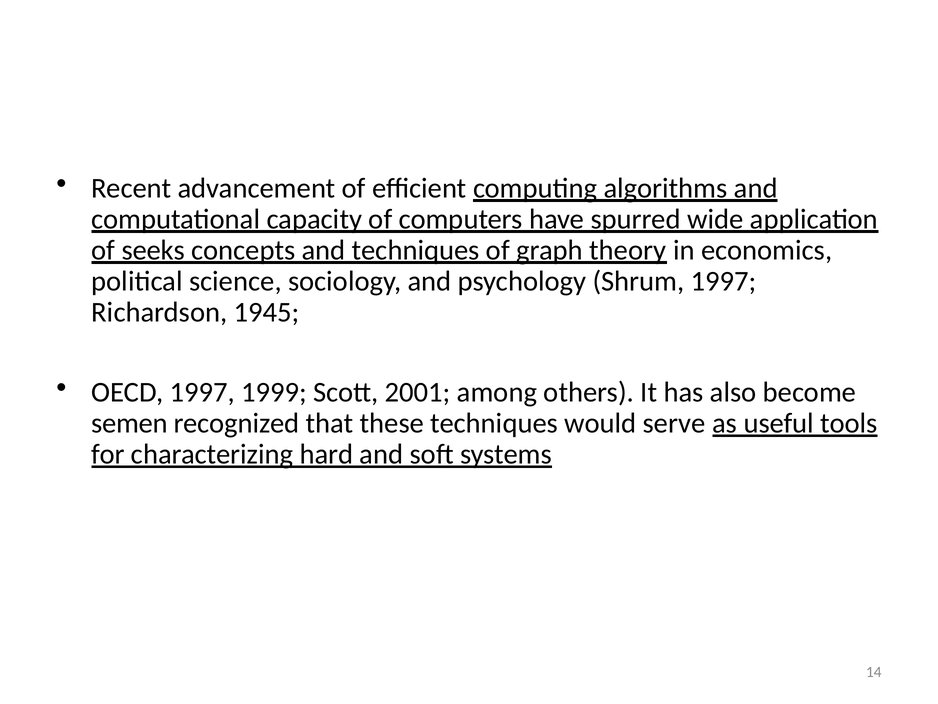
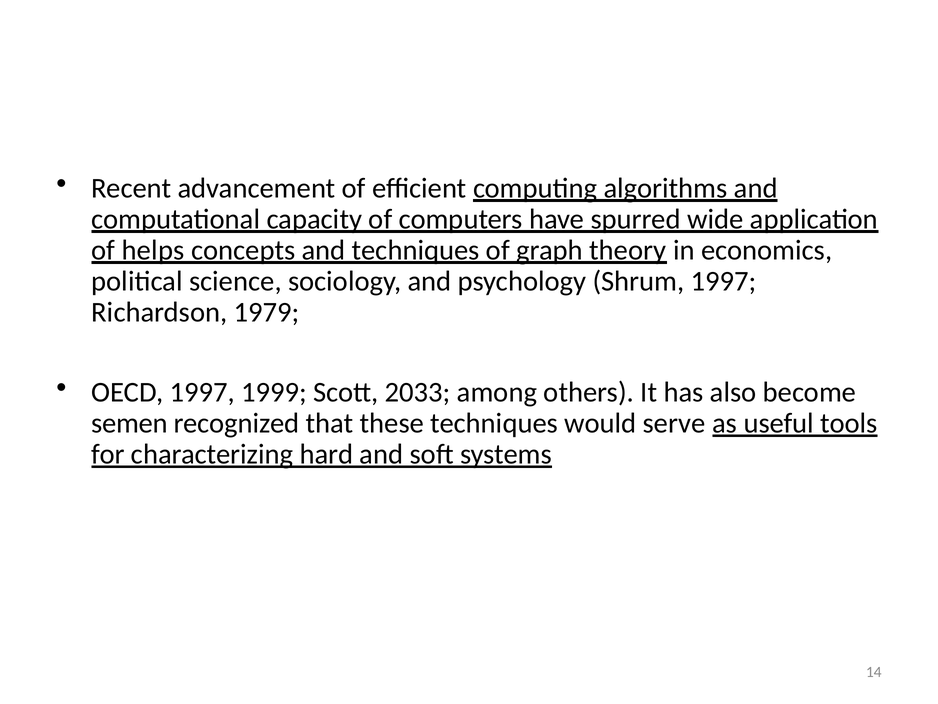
seeks: seeks -> helps
1945: 1945 -> 1979
2001: 2001 -> 2033
